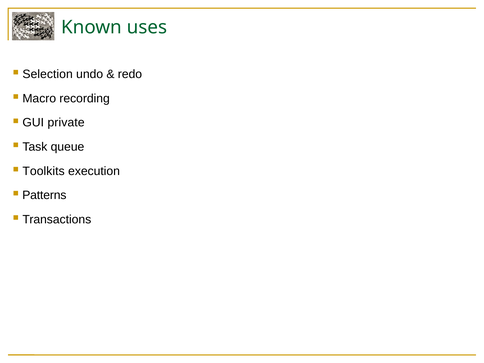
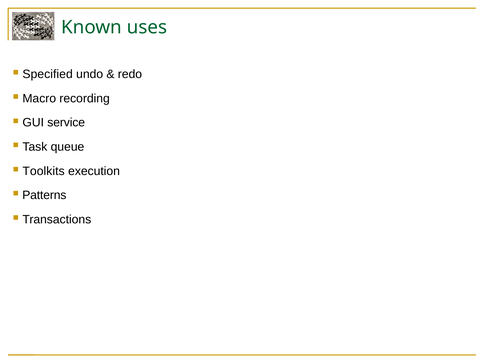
Selection: Selection -> Specified
private: private -> service
